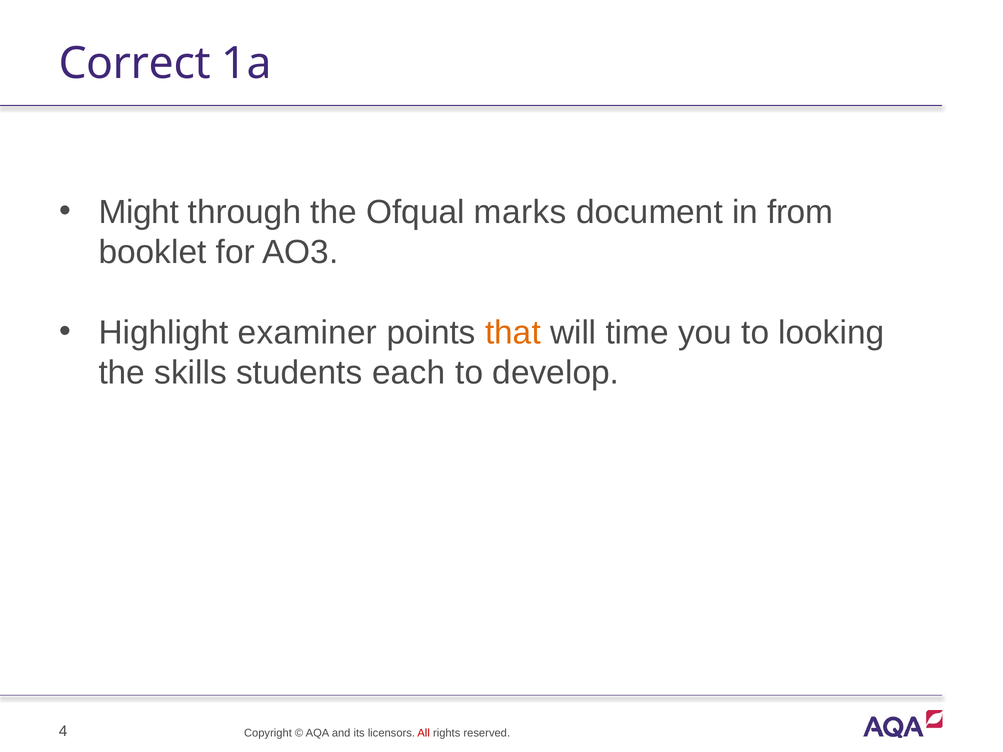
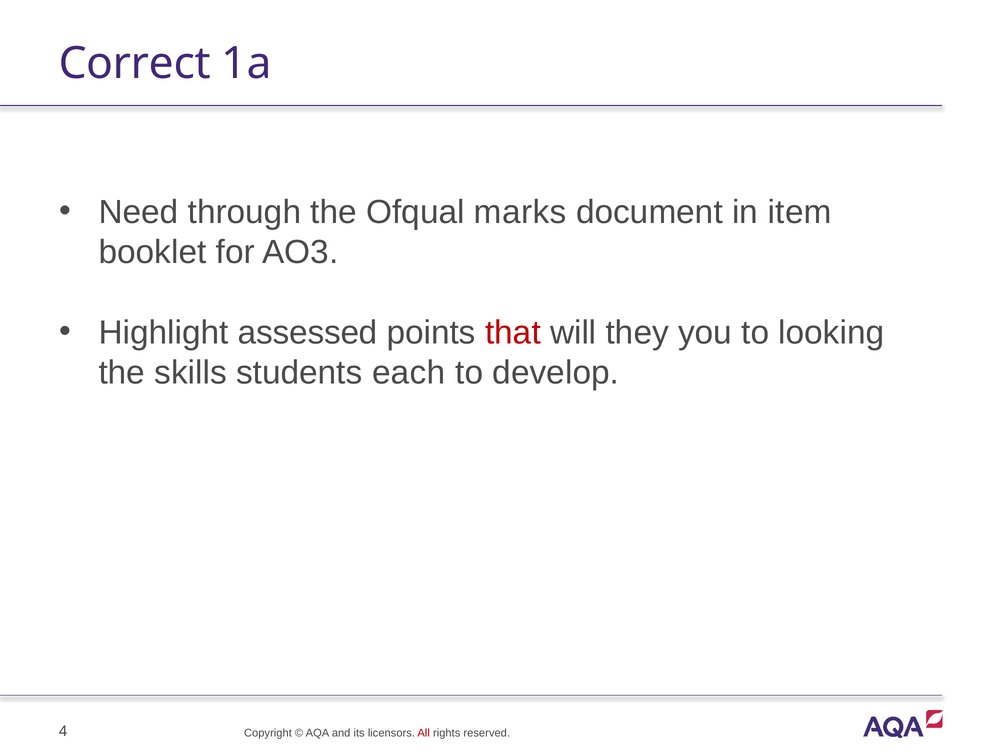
Might: Might -> Need
from: from -> item
examiner: examiner -> assessed
that colour: orange -> red
time: time -> they
